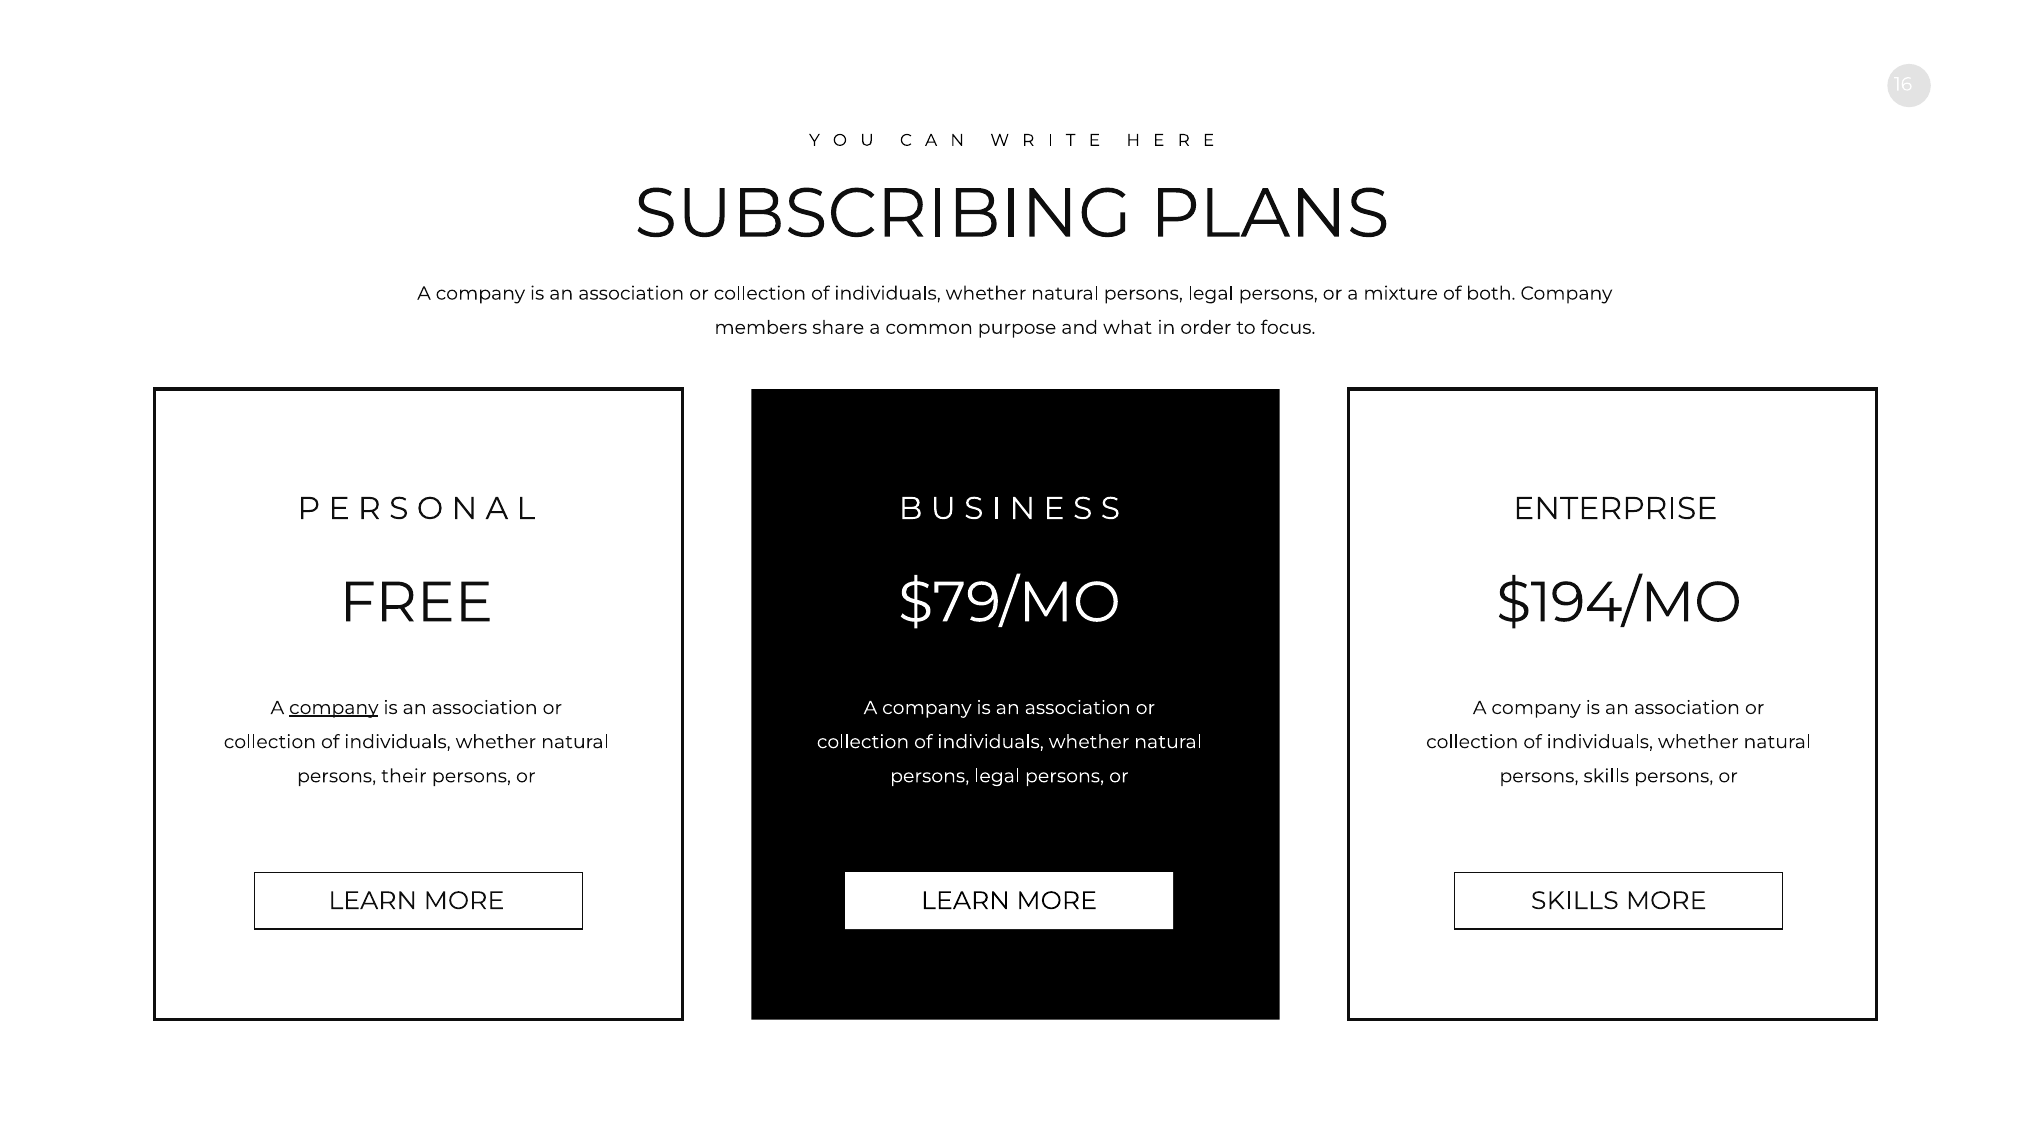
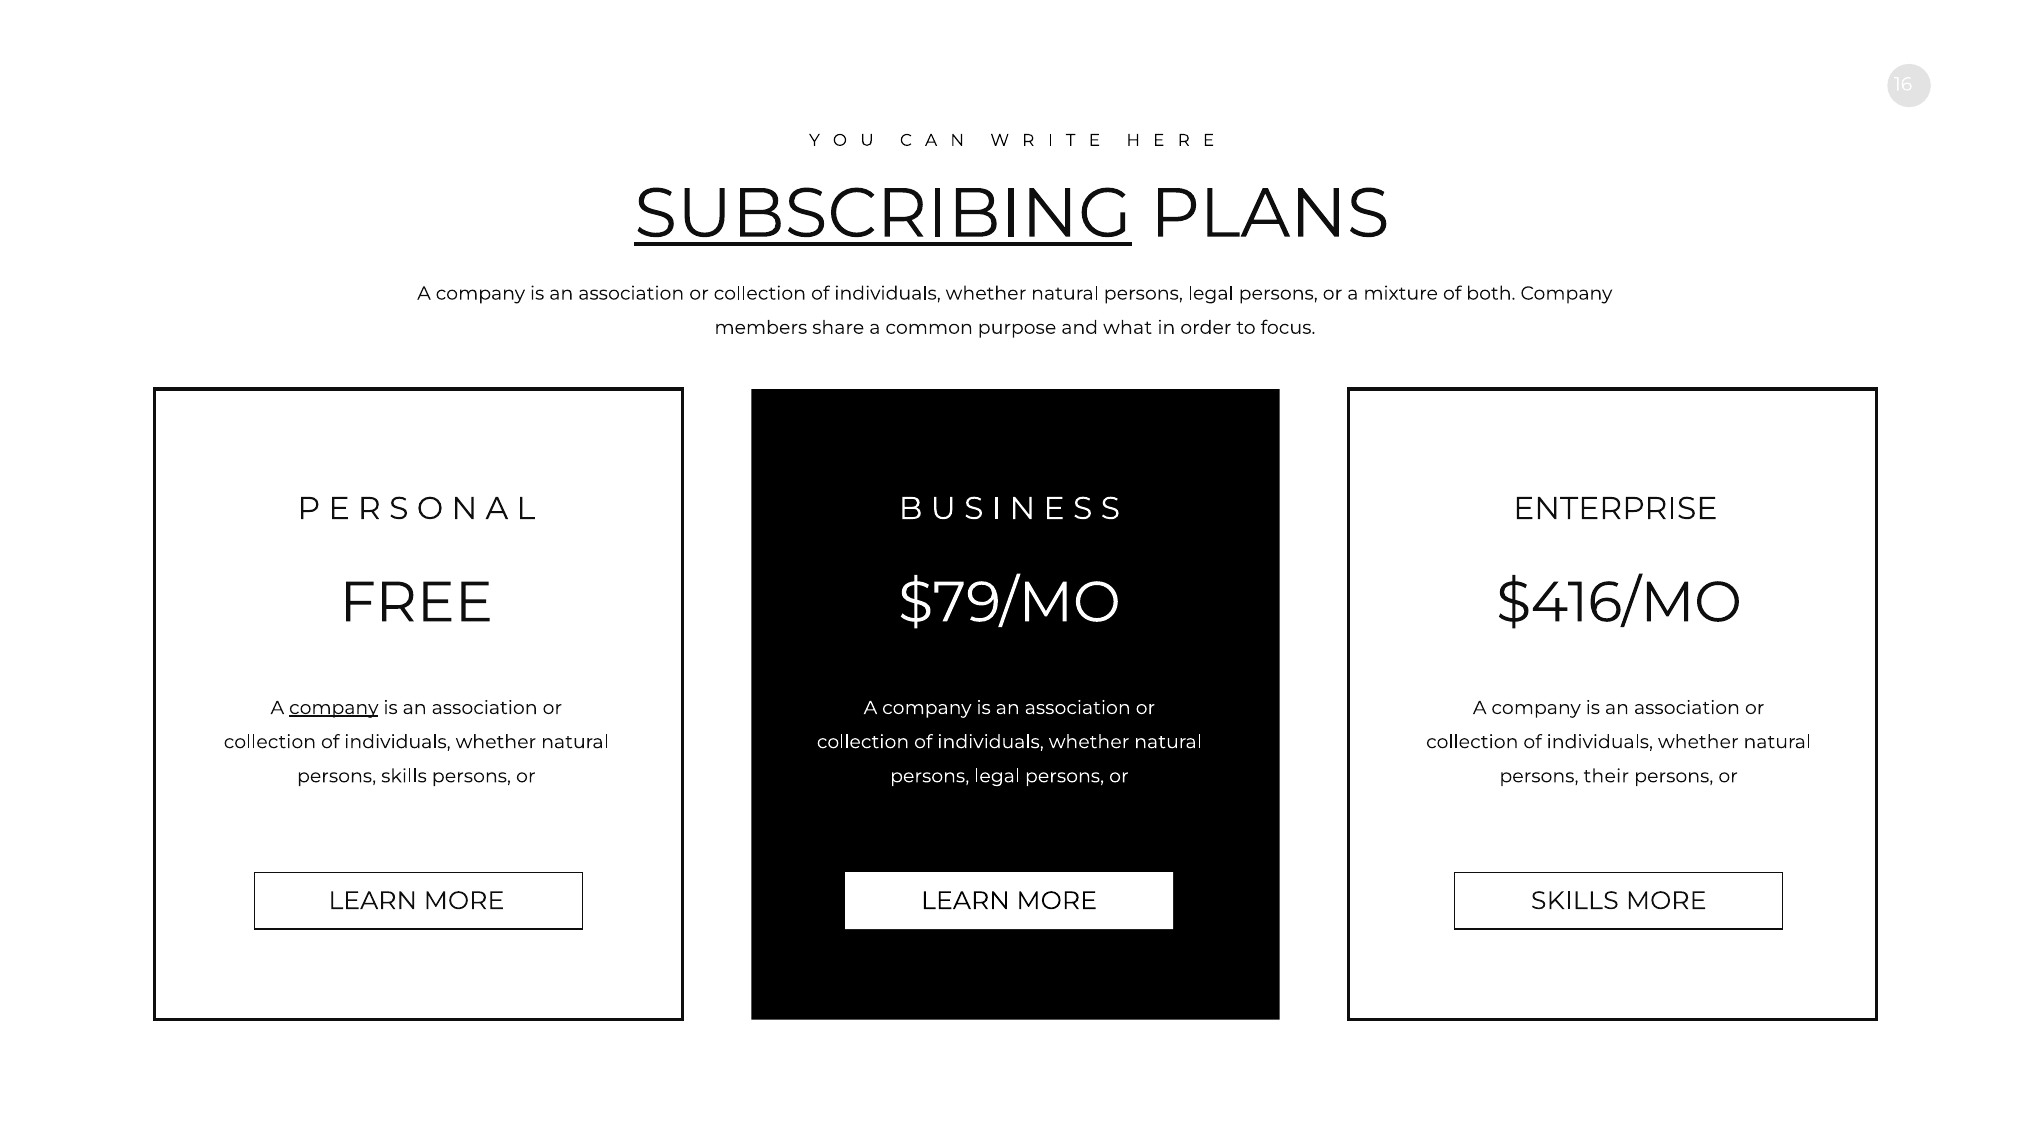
SUBSCRIBING underline: none -> present
$194/MO: $194/MO -> $416/MO
persons their: their -> skills
persons skills: skills -> their
